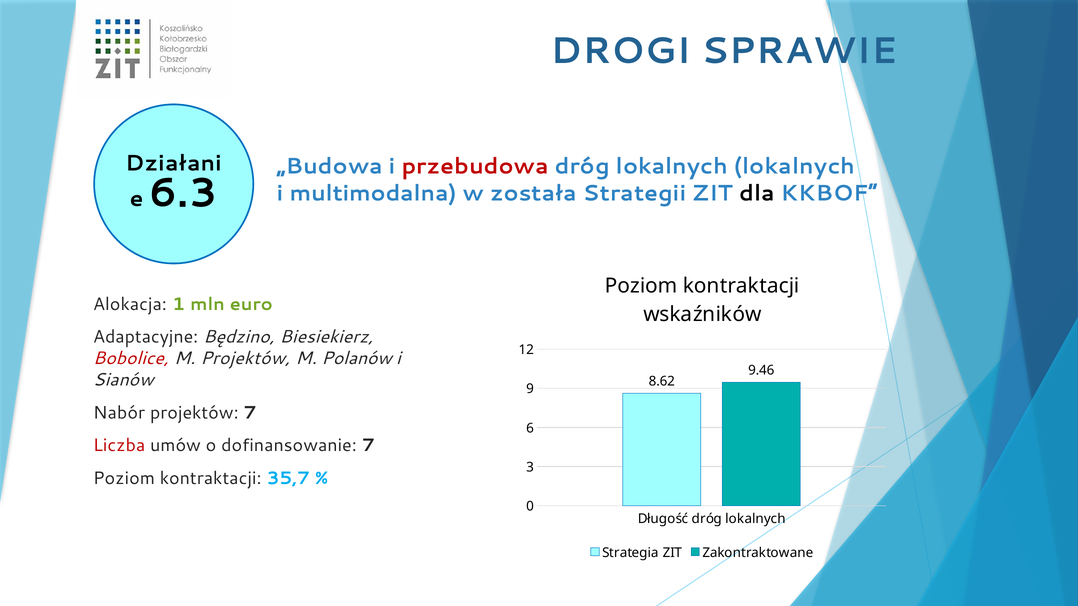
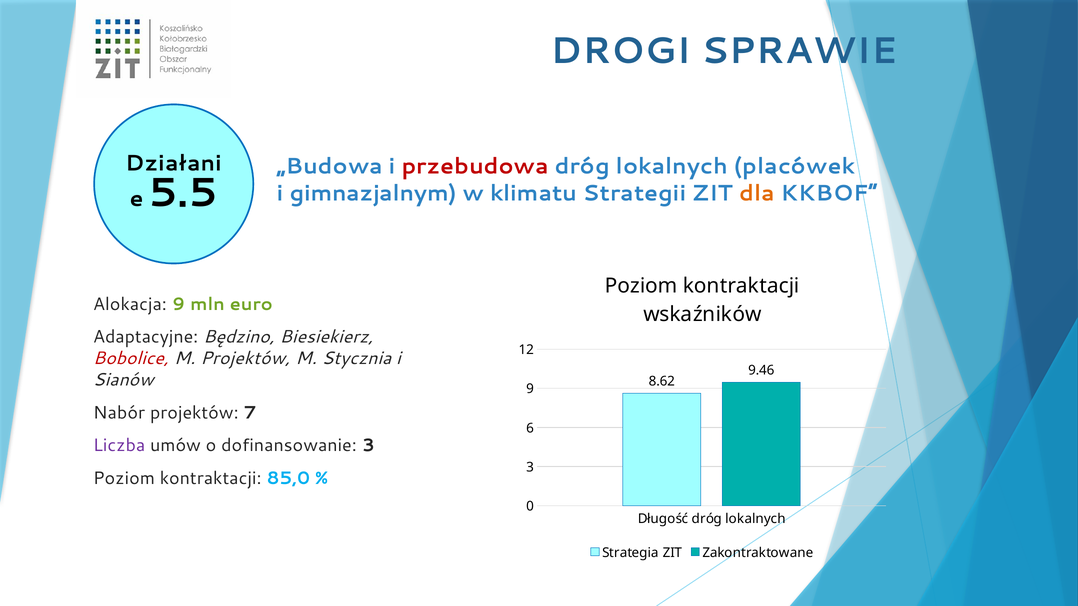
lokalnych lokalnych: lokalnych -> placówek
multimodalna: multimodalna -> gimnazjalnym
została: została -> klimatu
dla colour: black -> orange
6.3: 6.3 -> 5.5
Alokacja 1: 1 -> 9
Polanów: Polanów -> Stycznia
Liczba colour: red -> purple
dofinansowanie 7: 7 -> 3
35,7: 35,7 -> 85,0
